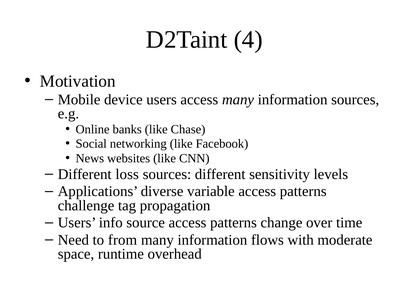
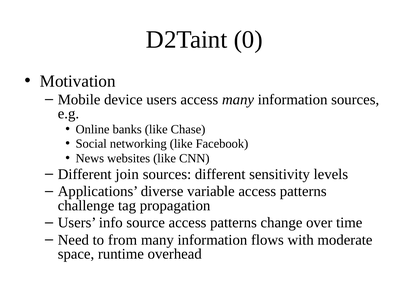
4: 4 -> 0
loss: loss -> join
